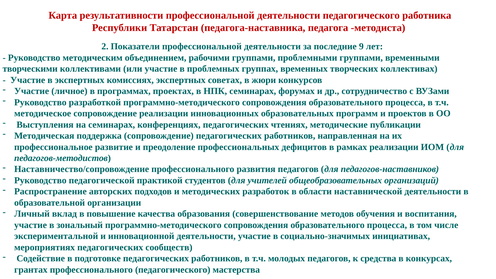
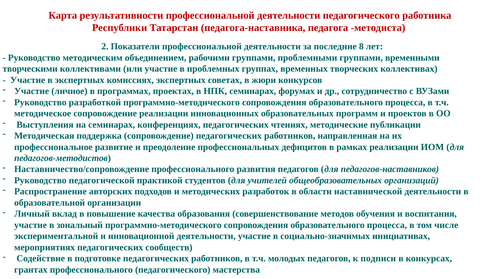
9: 9 -> 8
средства: средства -> подписи
